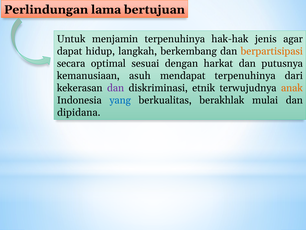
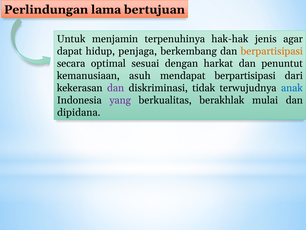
langkah: langkah -> penjaga
putusnya: putusnya -> penuntut
mendapat terpenuhinya: terpenuhinya -> berpartisipasi
etnik: etnik -> tidak
anak colour: orange -> blue
yang colour: blue -> purple
